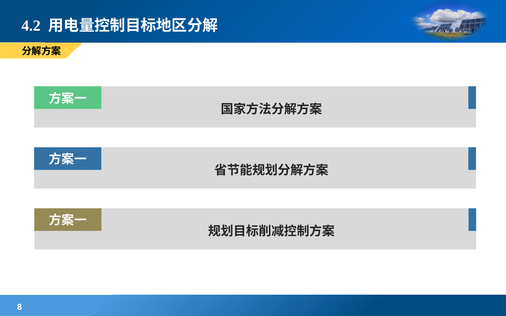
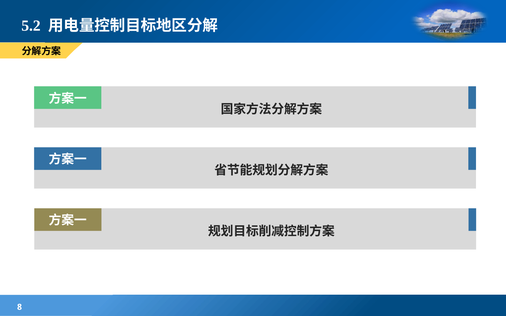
4.2: 4.2 -> 5.2
